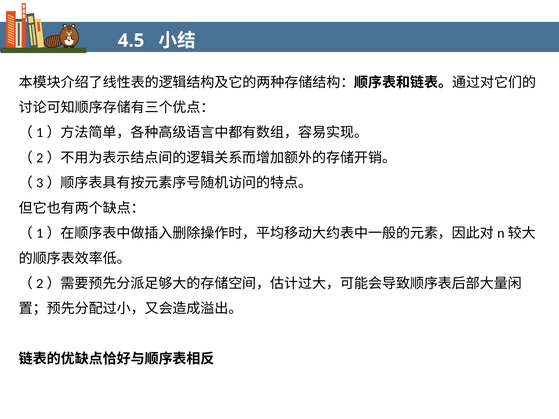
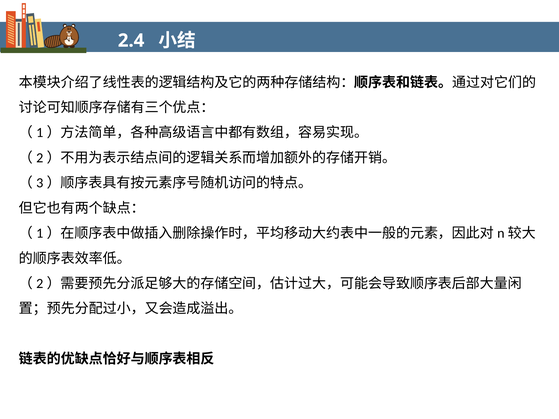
4.5: 4.5 -> 2.4
